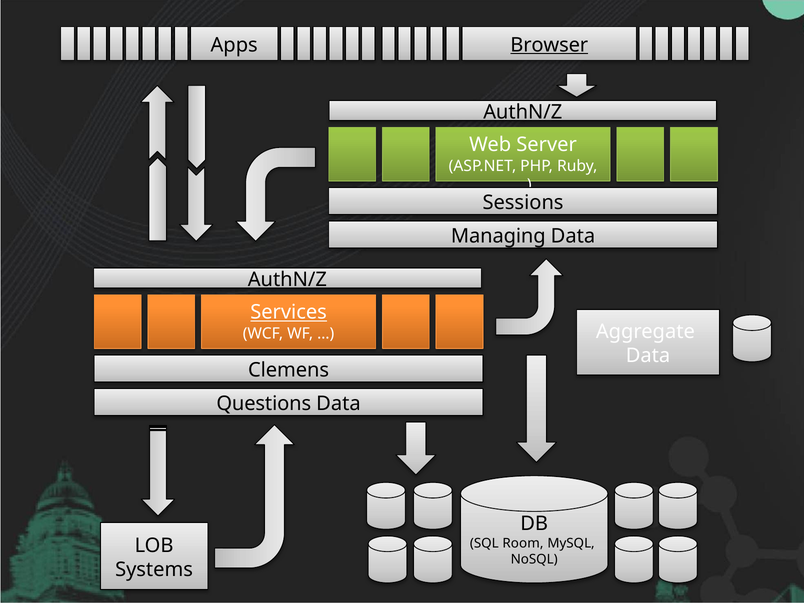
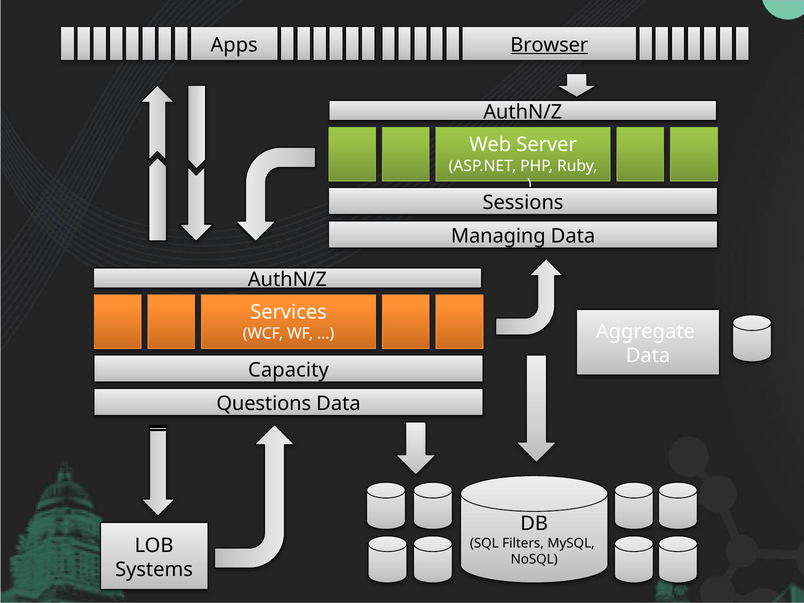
Services underline: present -> none
Clemens: Clemens -> Capacity
Room: Room -> Filters
